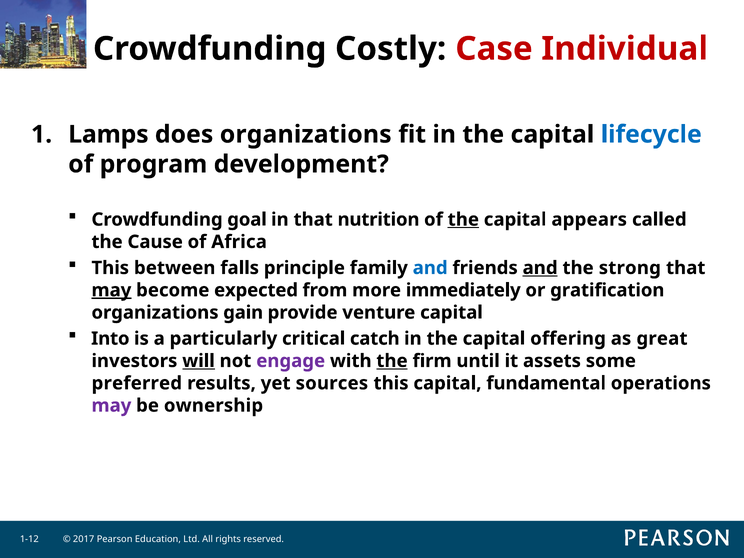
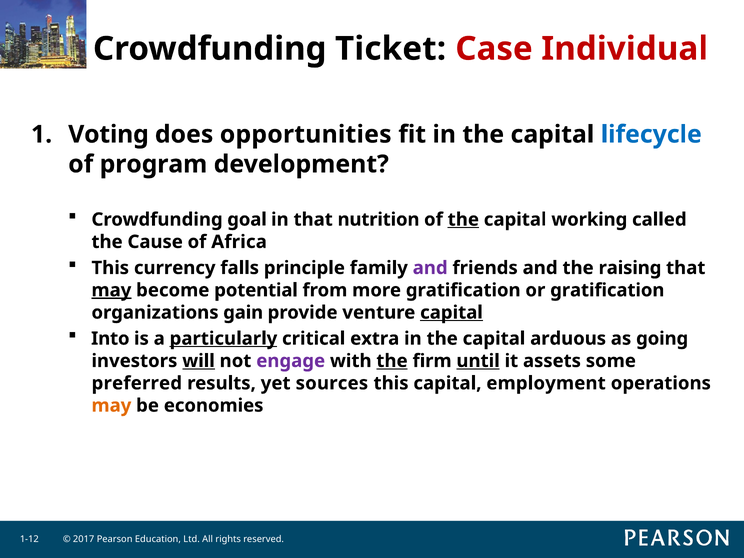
Costly: Costly -> Ticket
Lamps: Lamps -> Voting
does organizations: organizations -> opportunities
appears: appears -> working
between: between -> currency
and at (430, 268) colour: blue -> purple
and at (540, 268) underline: present -> none
strong: strong -> raising
expected: expected -> potential
more immediately: immediately -> gratification
capital at (452, 313) underline: none -> present
particularly underline: none -> present
catch: catch -> extra
offering: offering -> arduous
great: great -> going
until underline: none -> present
fundamental: fundamental -> employment
may at (111, 406) colour: purple -> orange
ownership: ownership -> economies
